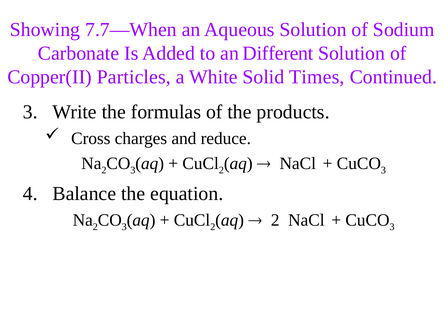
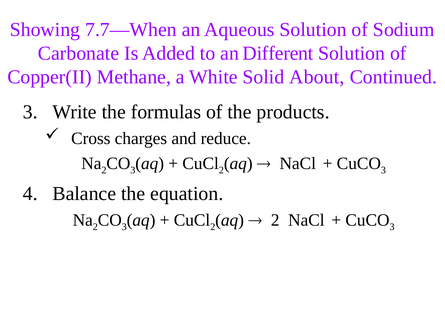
Particles: Particles -> Methane
Times: Times -> About
